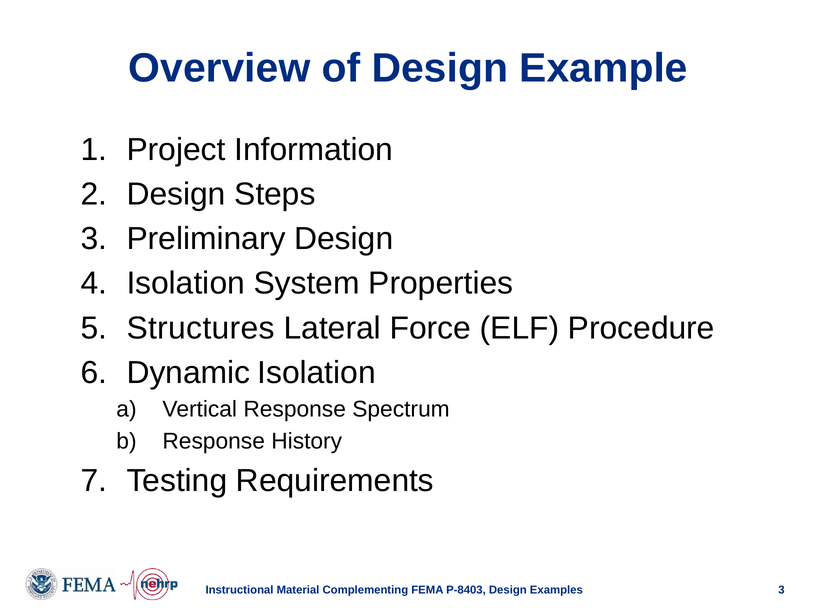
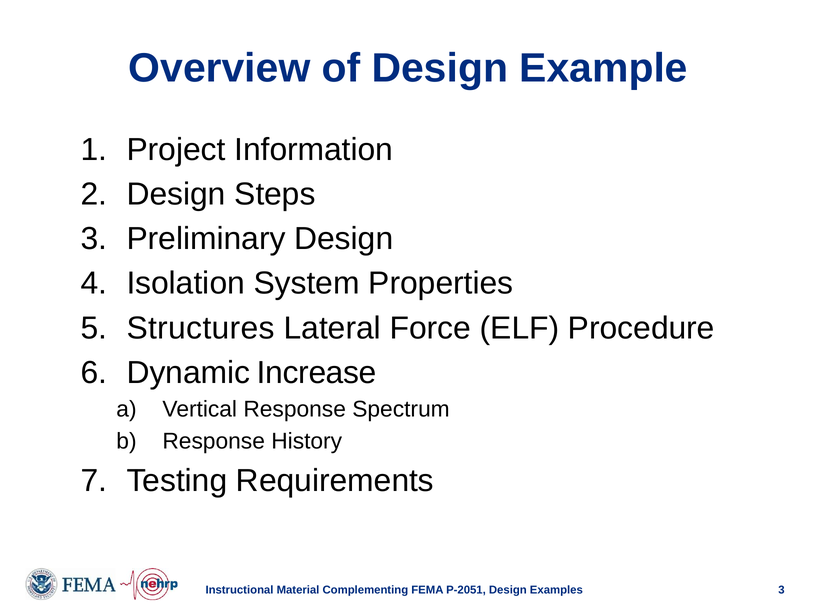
Dynamic Isolation: Isolation -> Increase
P-8403: P-8403 -> P-2051
